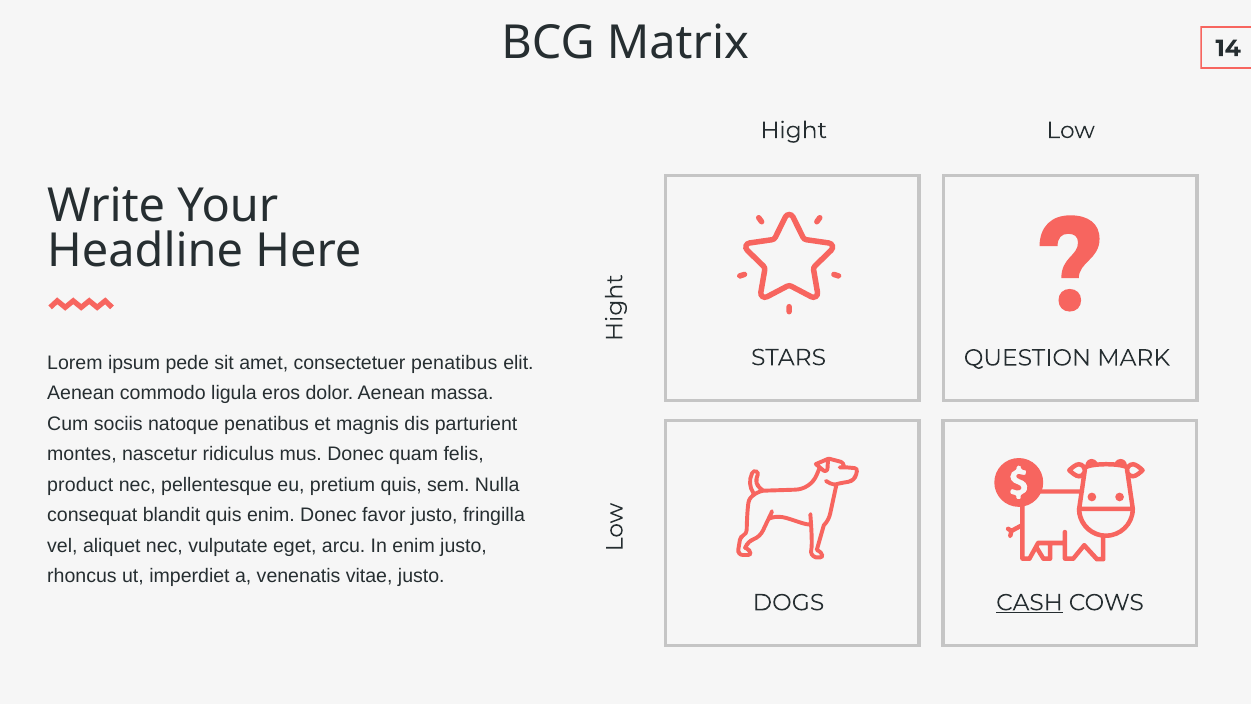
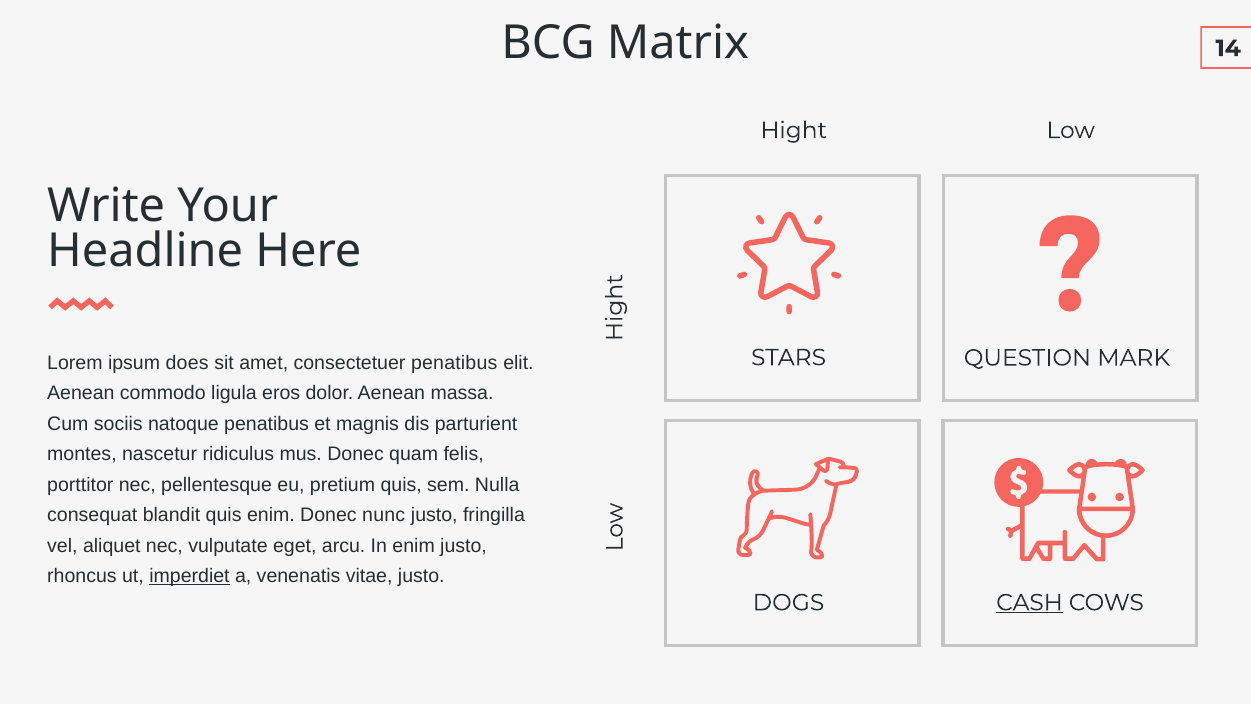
pede: pede -> does
product: product -> porttitor
favor: favor -> nunc
imperdiet underline: none -> present
